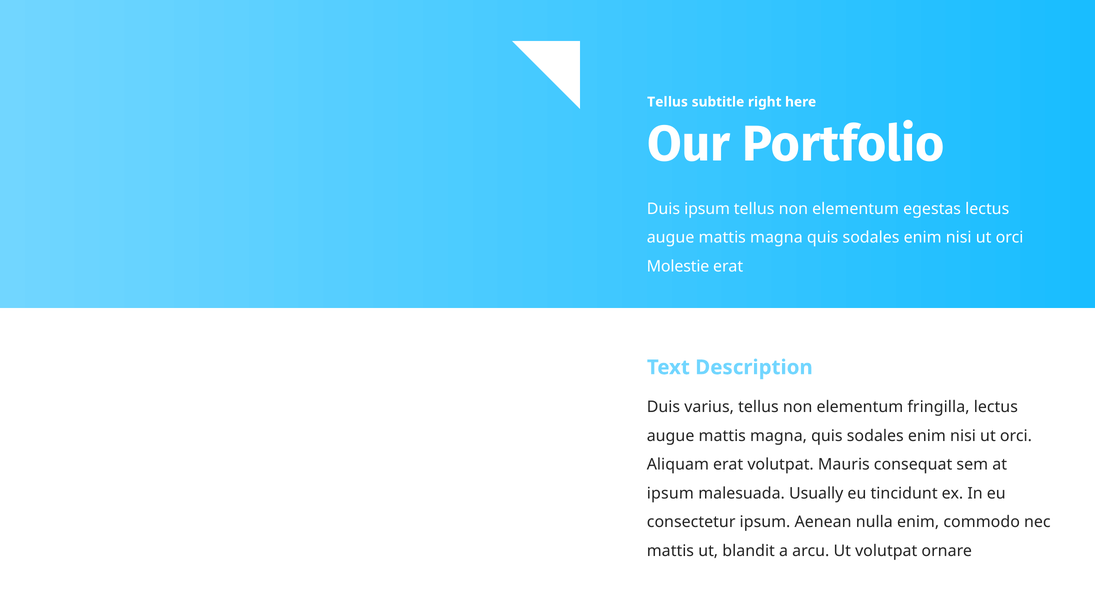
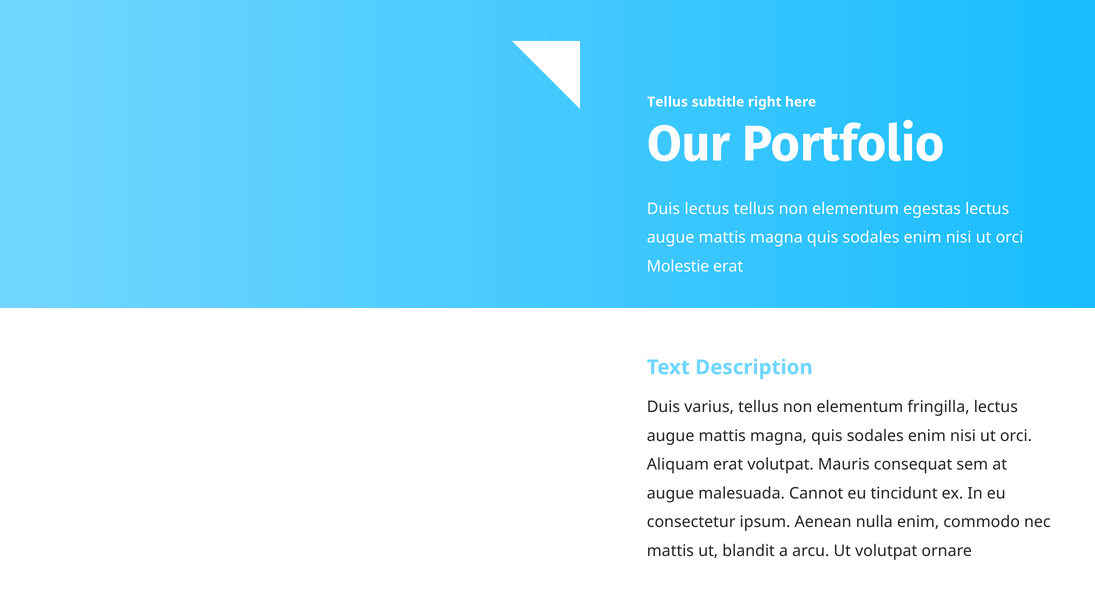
Duis ipsum: ipsum -> lectus
ipsum at (670, 493): ipsum -> augue
Usually: Usually -> Cannot
